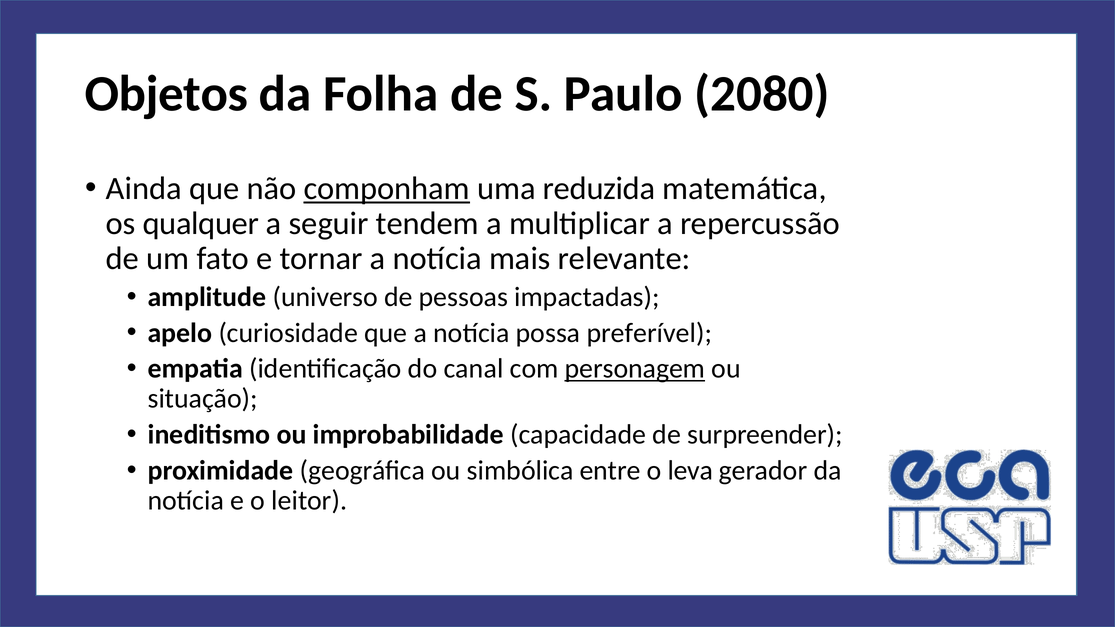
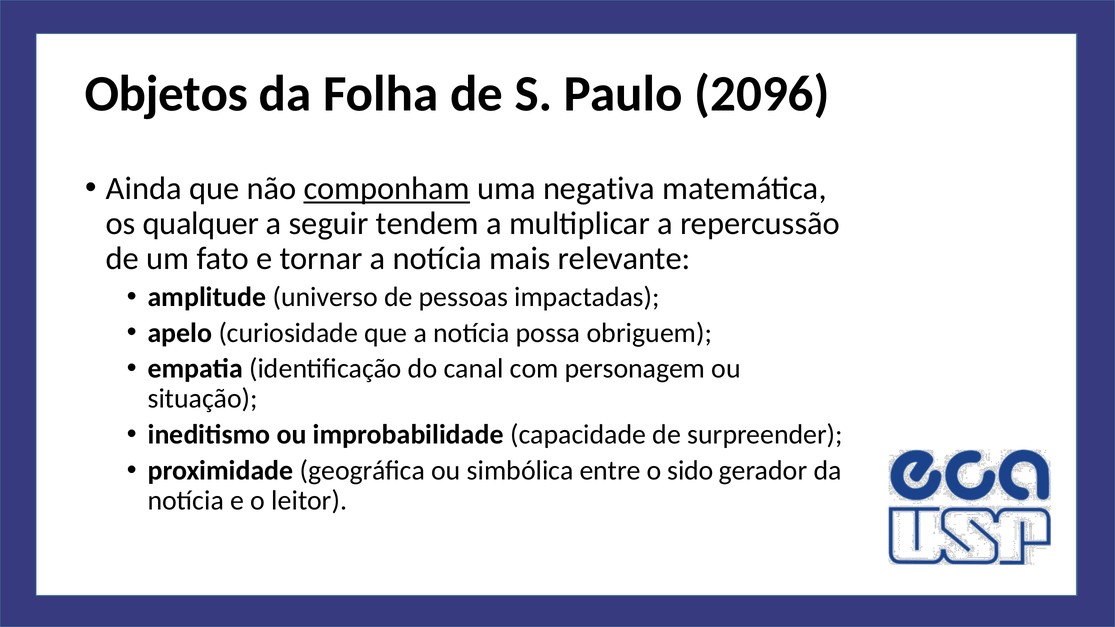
2080: 2080 -> 2096
reduzida: reduzida -> negativa
preferível: preferível -> obriguem
personagem underline: present -> none
leva: leva -> sido
